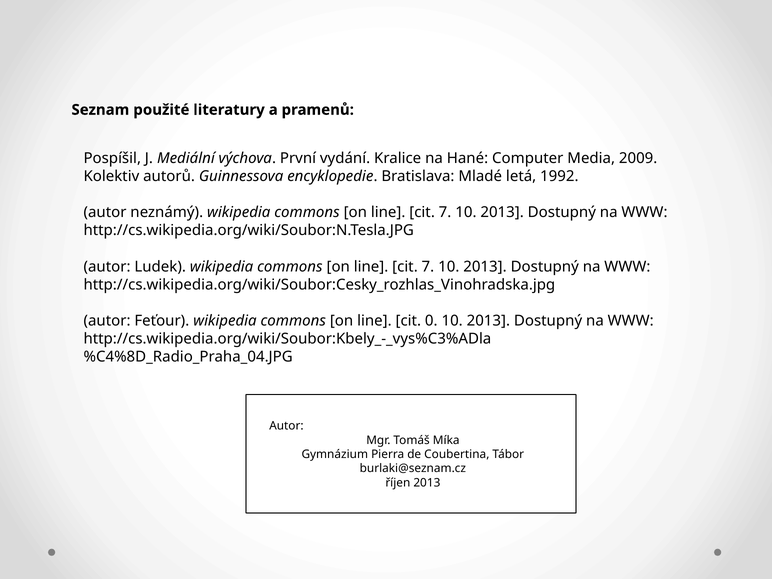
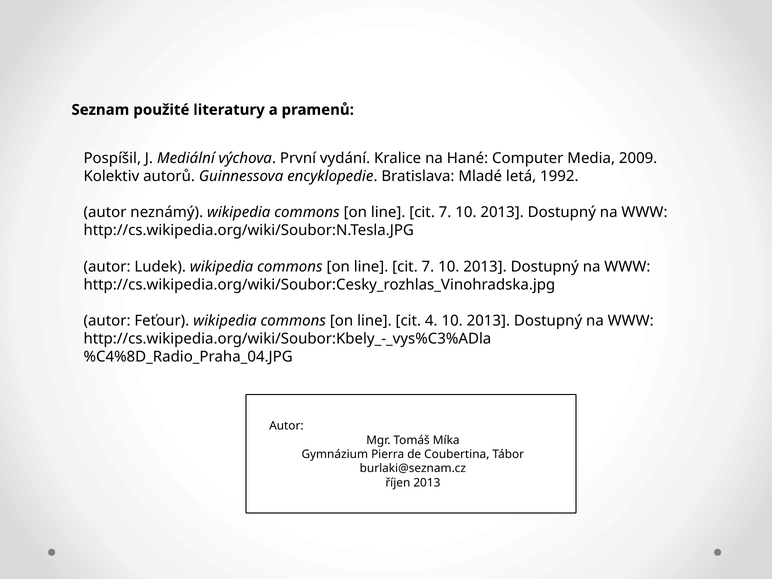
0: 0 -> 4
